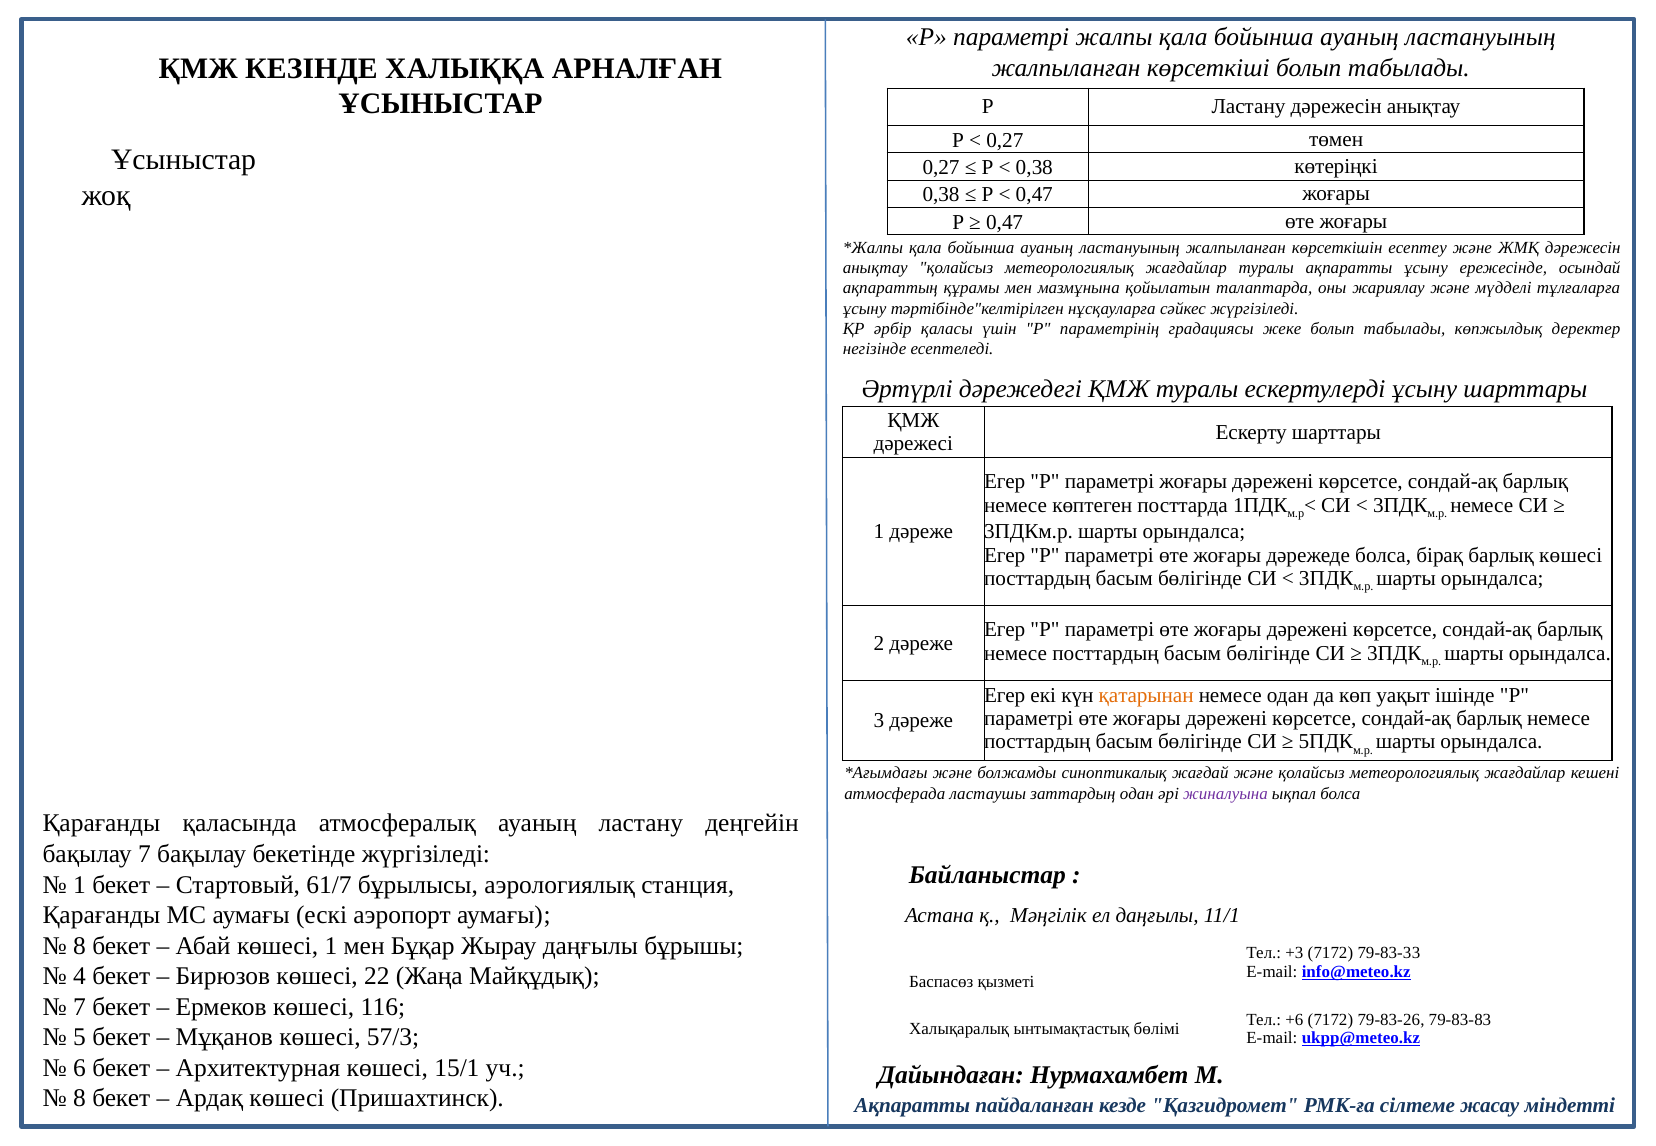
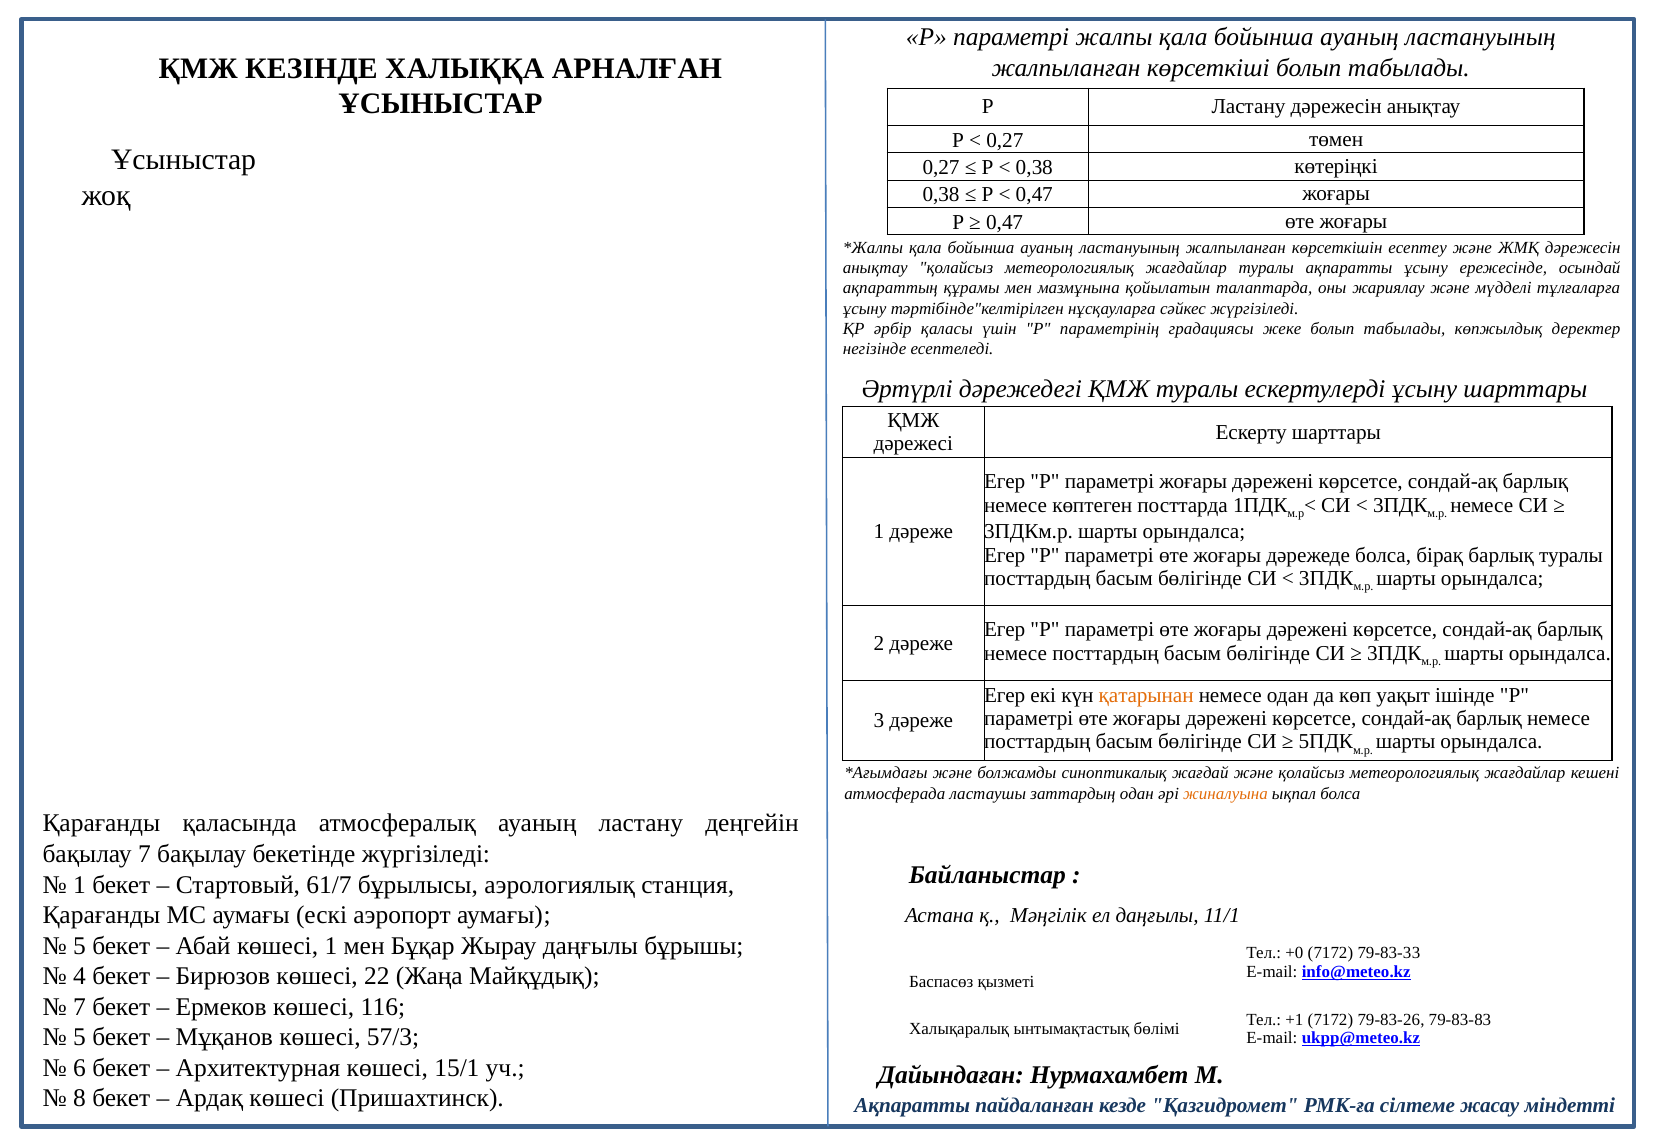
барлық көшесі: көшесі -> туралы
жиналуына colour: purple -> orange
8 at (80, 946): 8 -> 5
+3: +3 -> +0
+6: +6 -> +1
